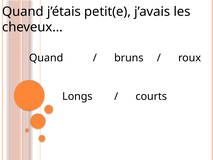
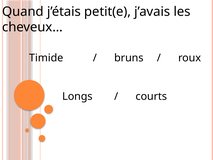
Quand at (46, 58): Quand -> Timide
